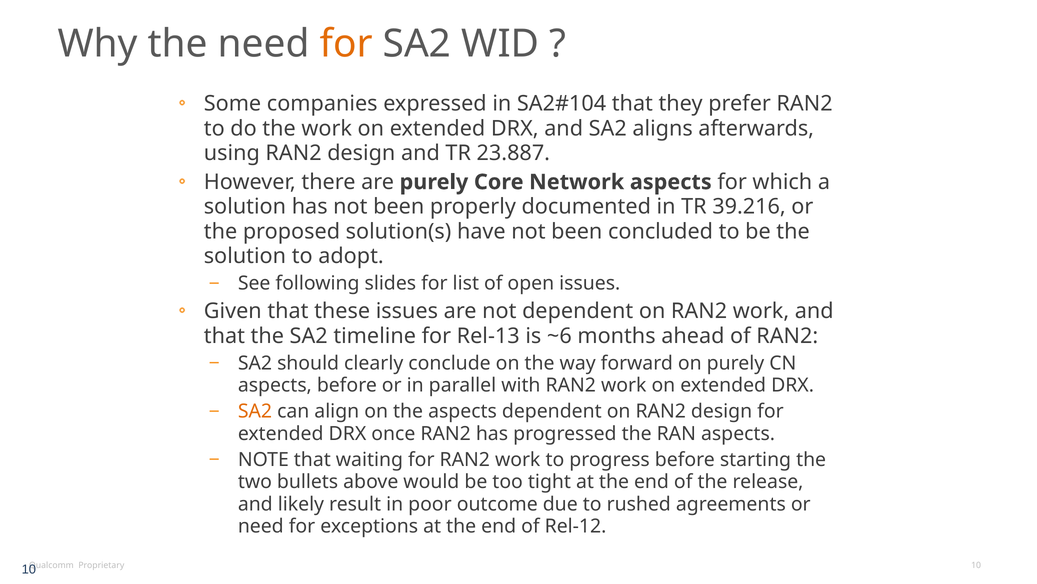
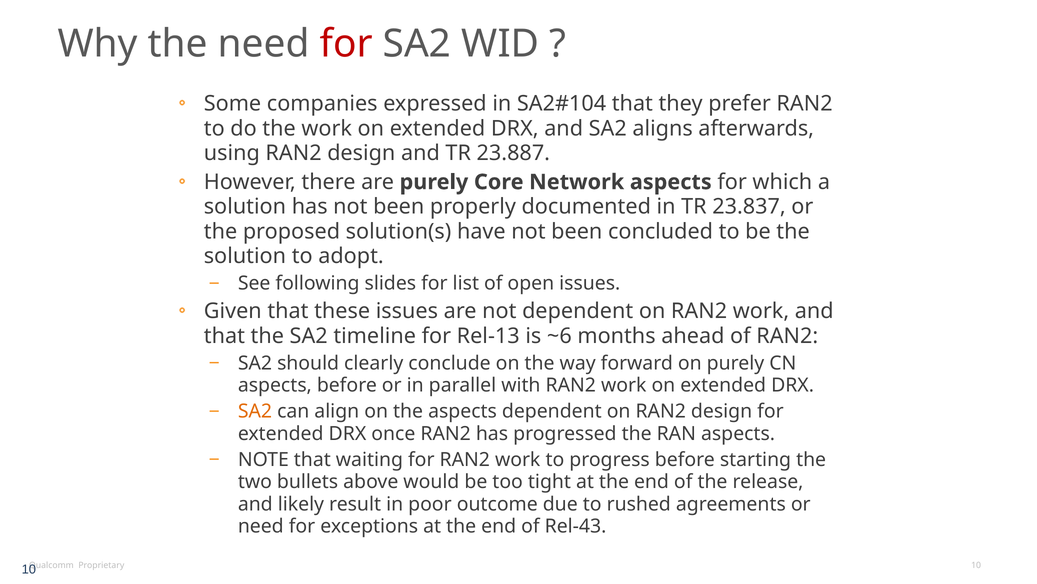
for at (346, 44) colour: orange -> red
39.216: 39.216 -> 23.837
Rel-12: Rel-12 -> Rel-43
